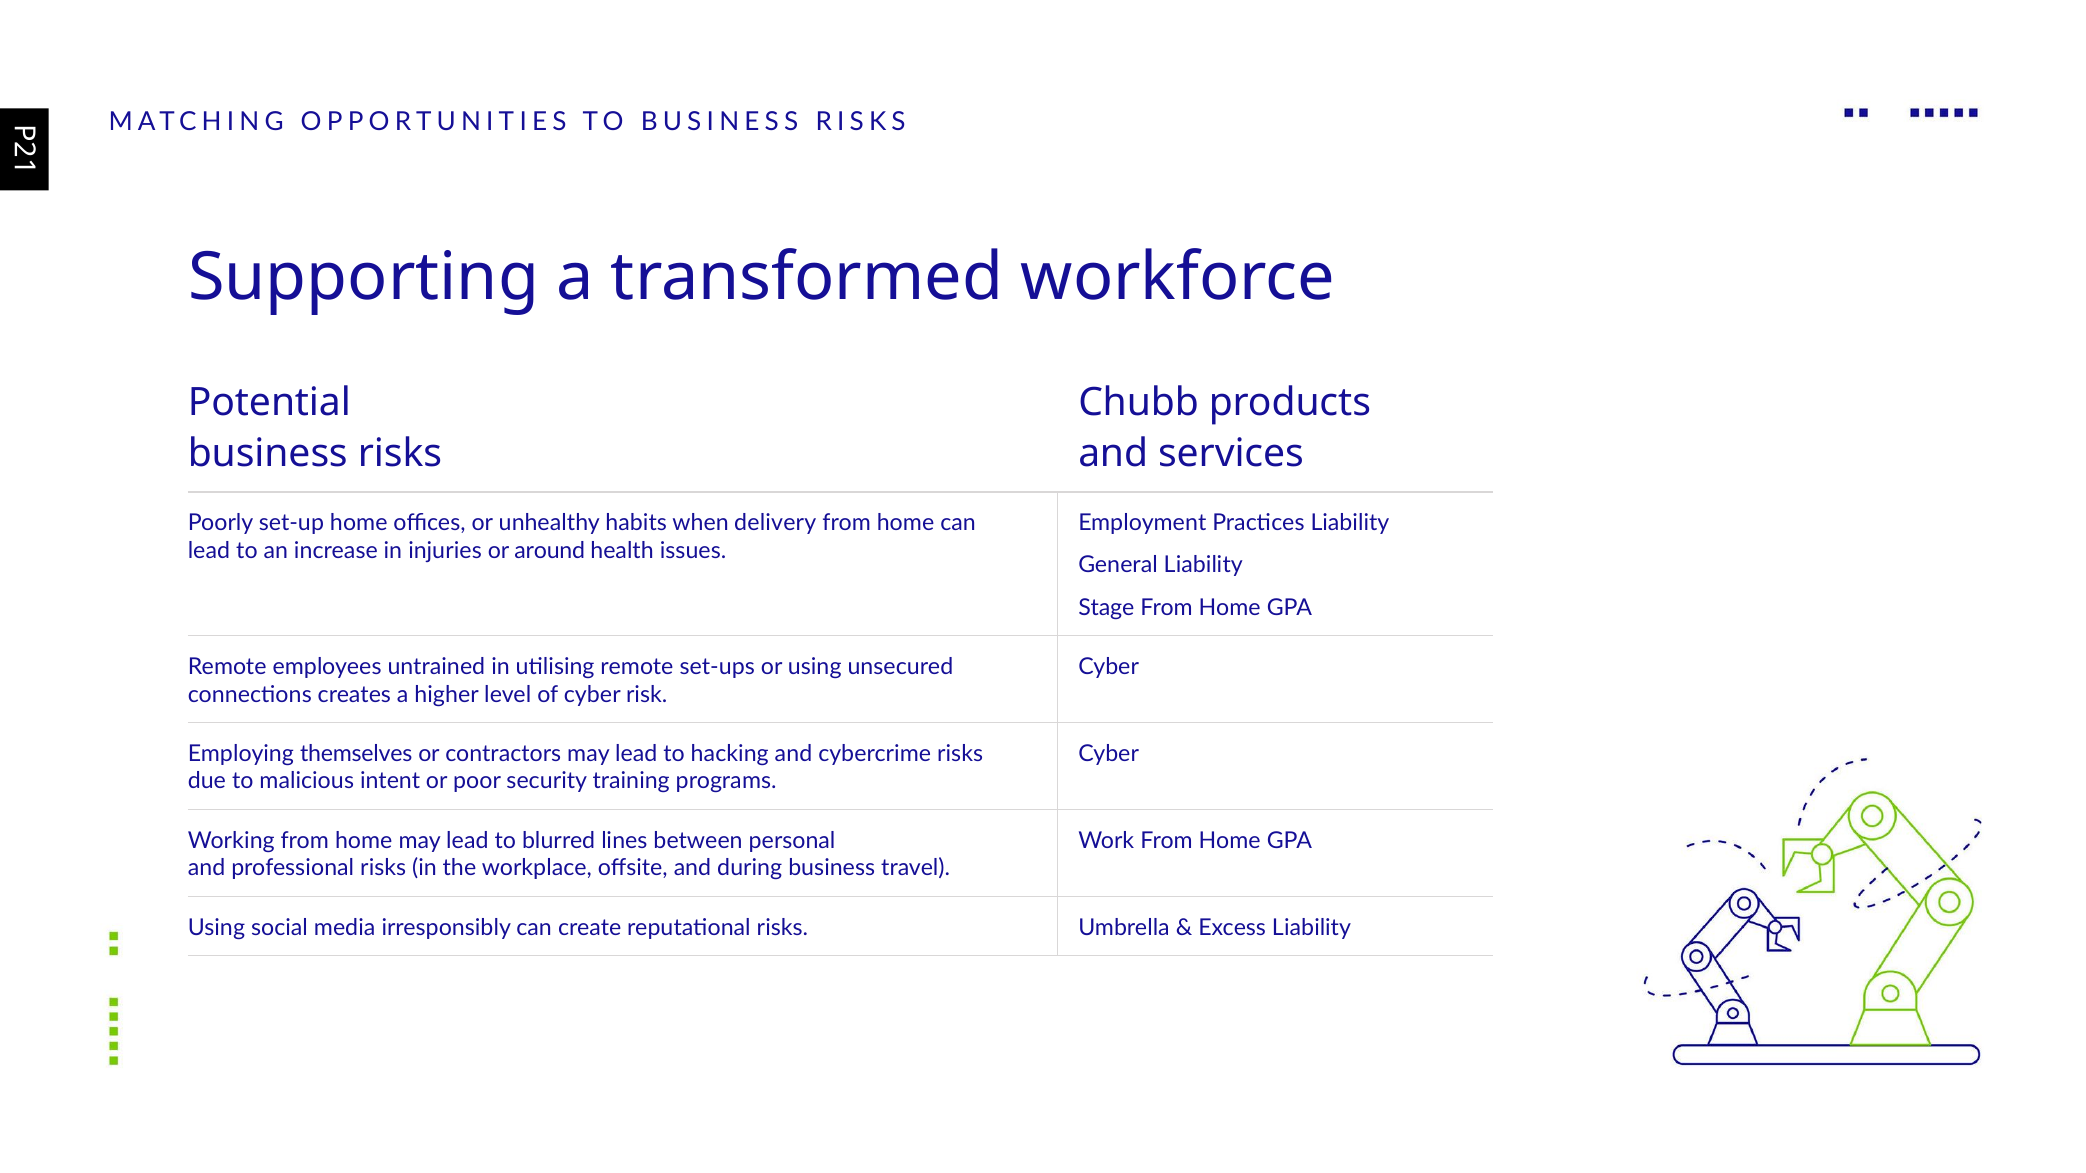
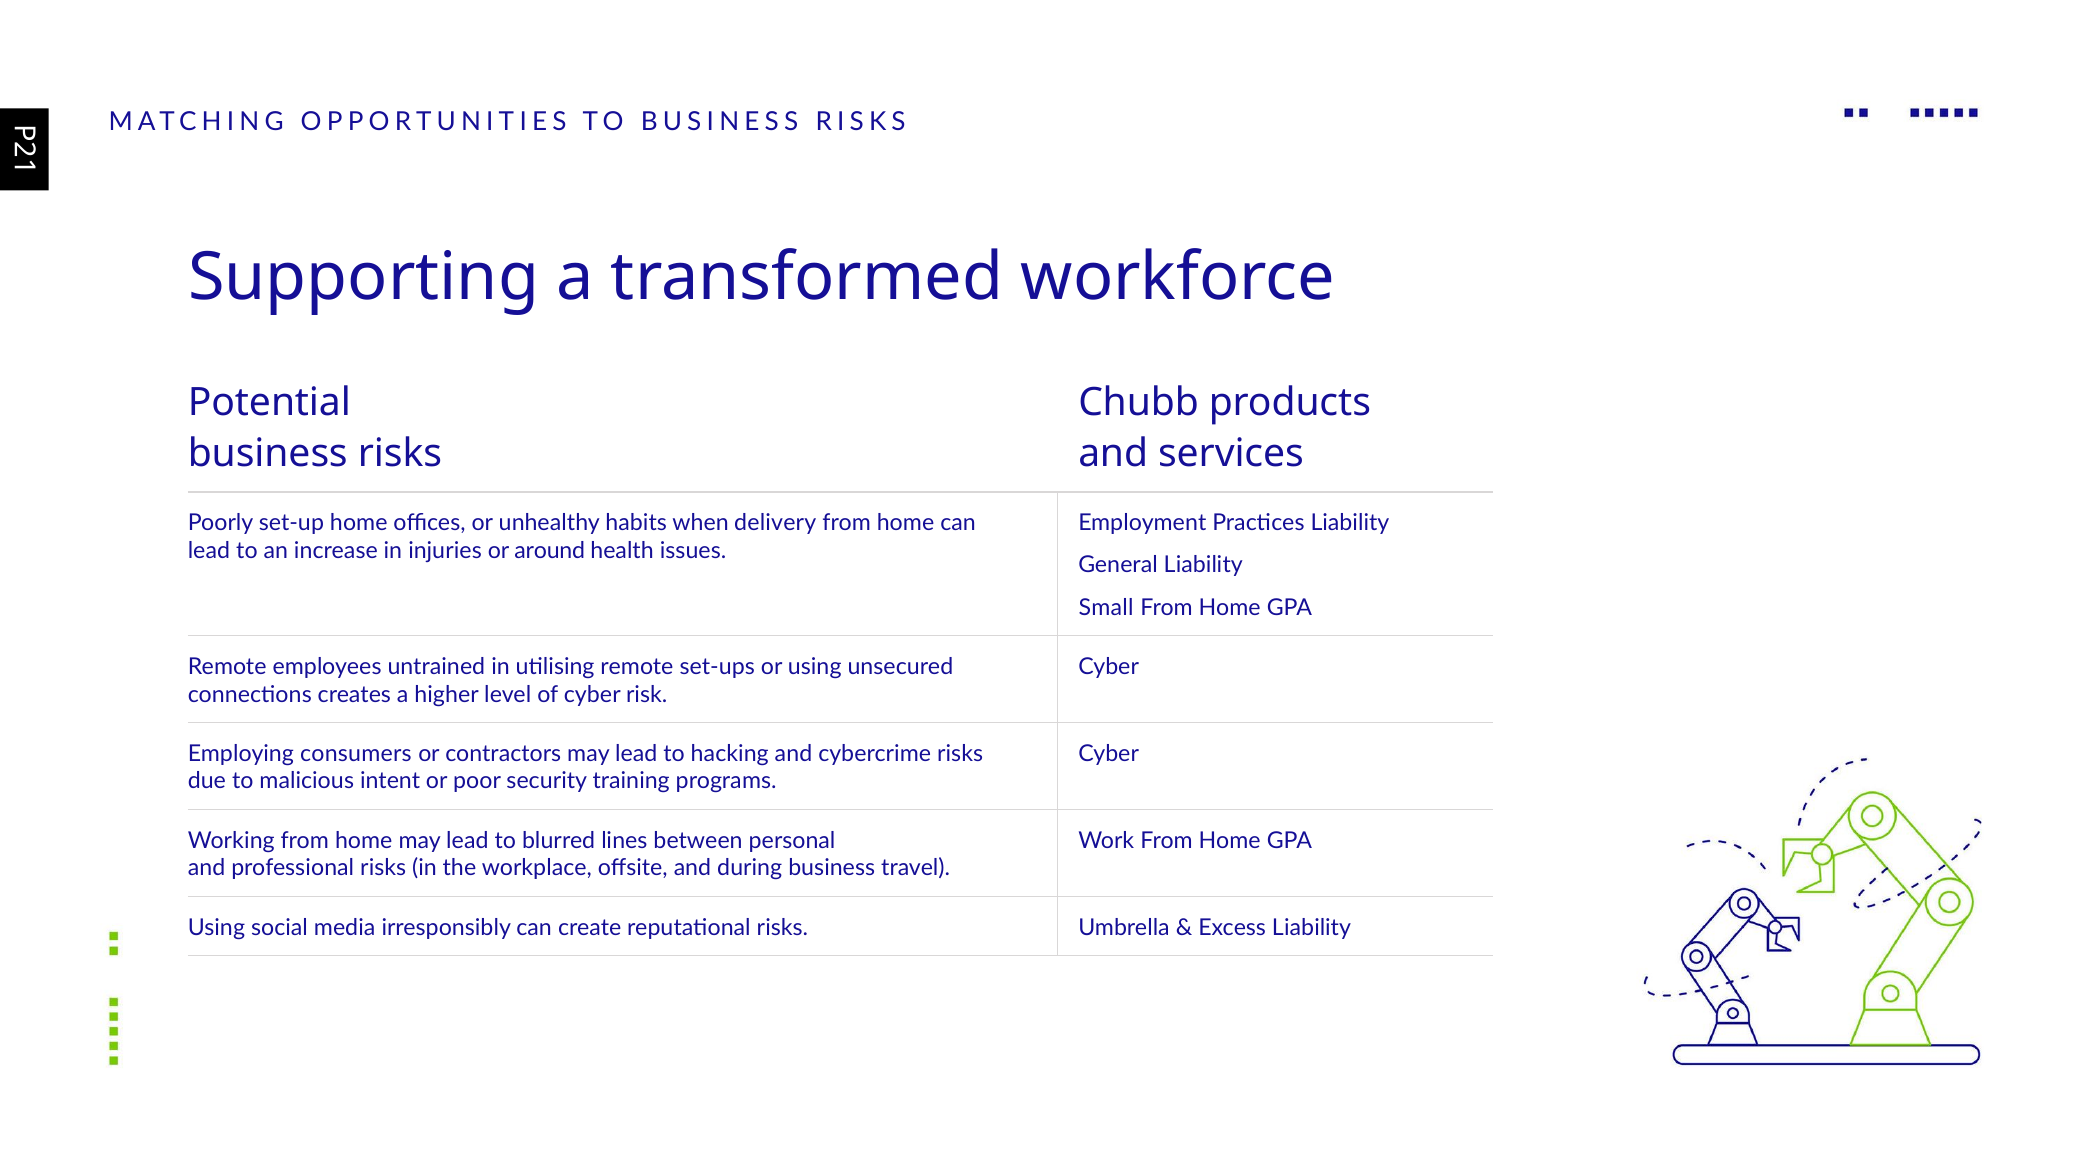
Stage: Stage -> Small
themselves: themselves -> consumers
